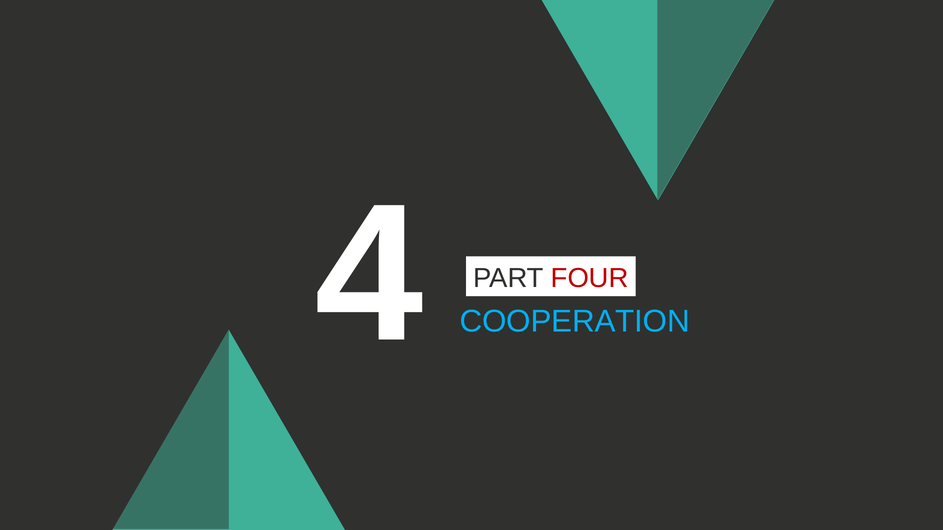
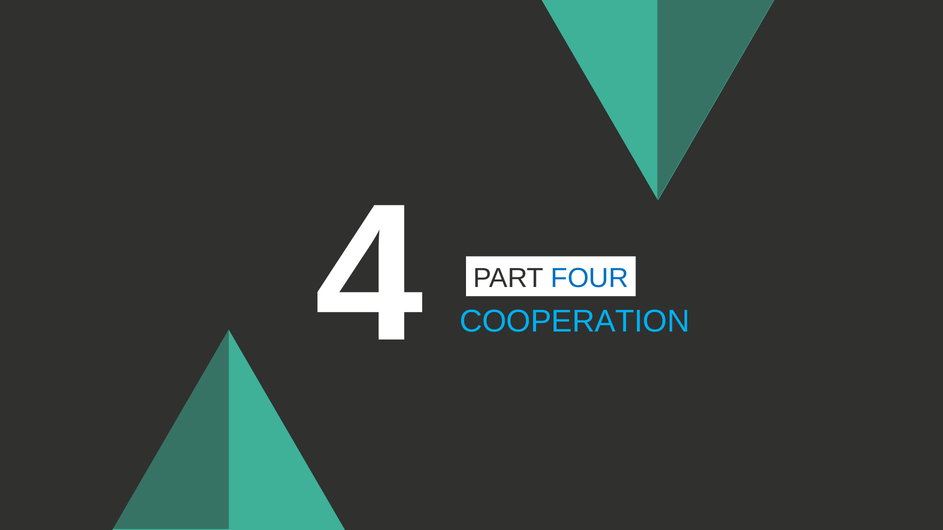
FOUR colour: red -> blue
